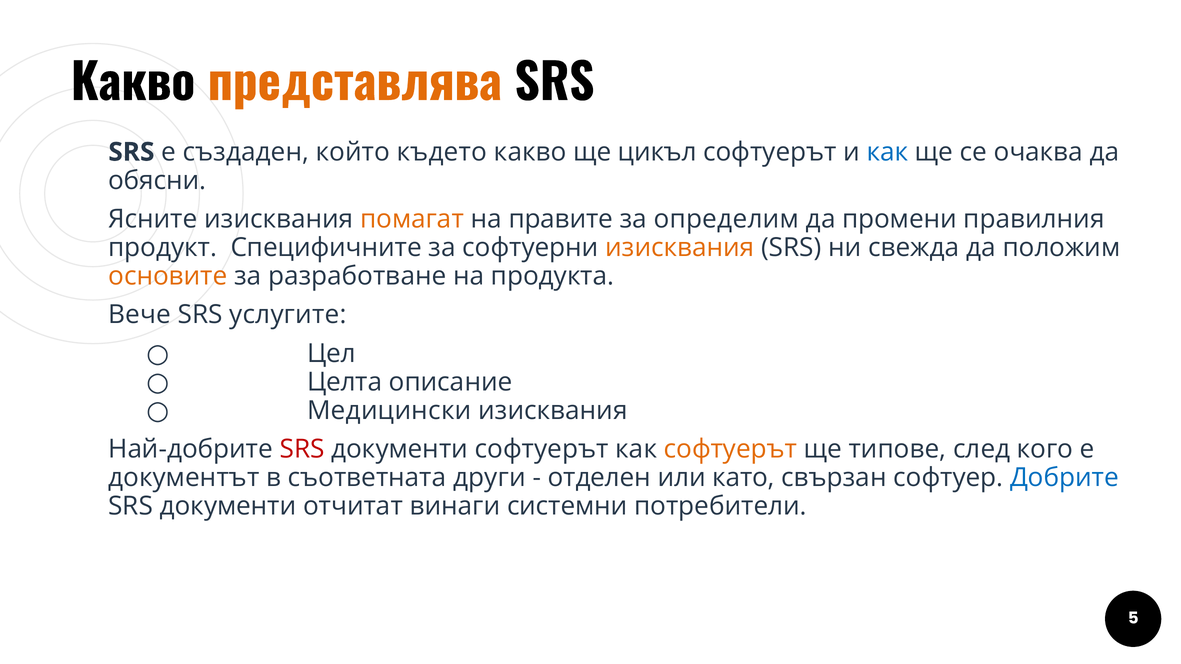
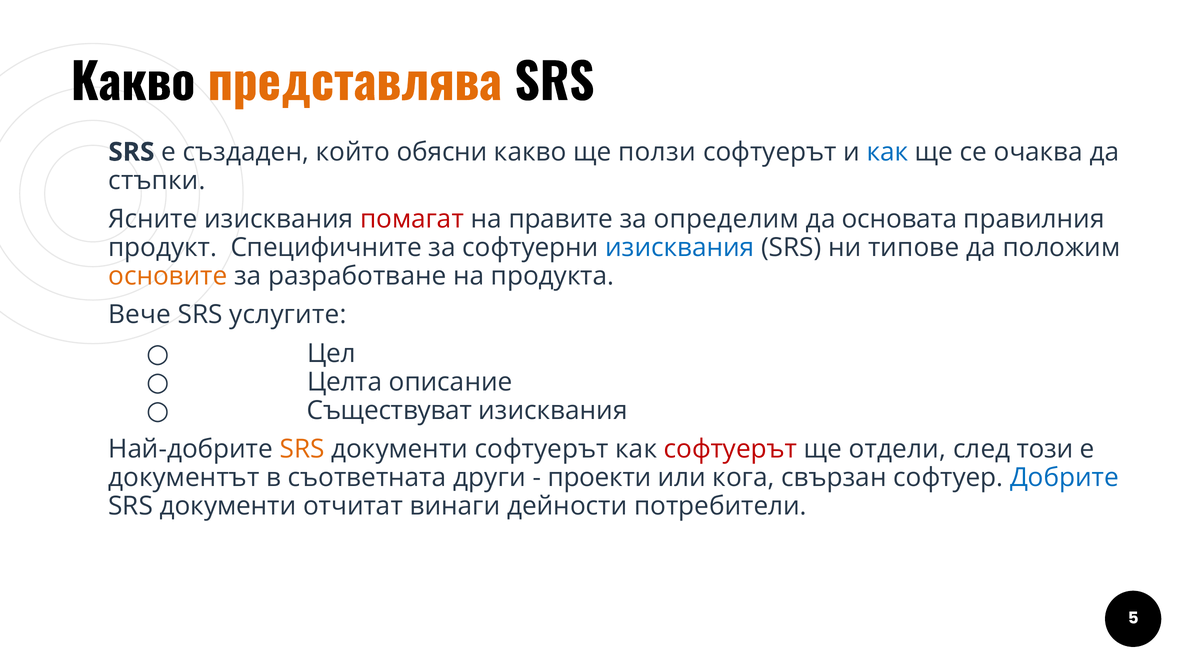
където: където -> обясни
цикъл: цикъл -> ползи
обясни: обясни -> стъпки
помагат colour: orange -> red
промени: промени -> основата
изисквания at (680, 248) colour: orange -> blue
свежда: свежда -> типове
Медицински: Медицински -> Съществуват
SRS at (302, 450) colour: red -> orange
софтуерът at (730, 450) colour: orange -> red
типове: типове -> отдели
кого: кого -> този
отделен: отделен -> проекти
като: като -> кога
системни: системни -> дейности
